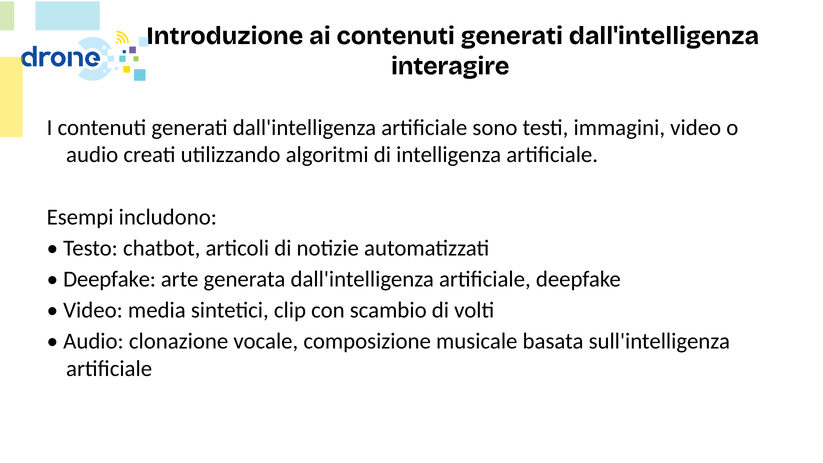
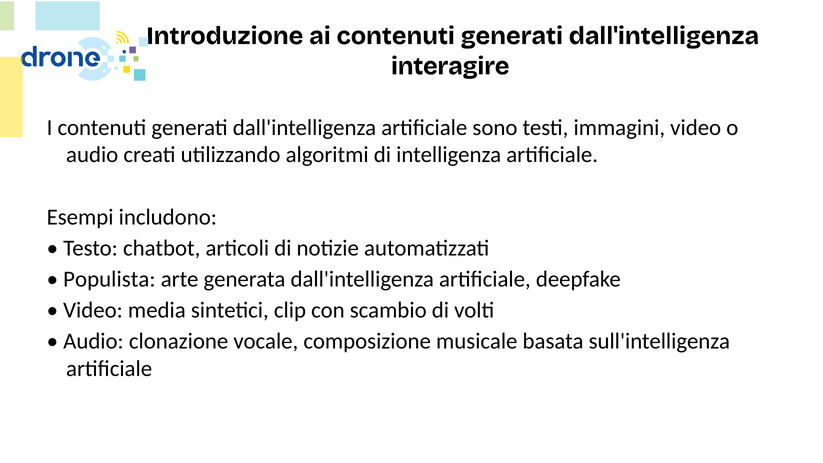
Deepfake at (110, 279): Deepfake -> Populista
